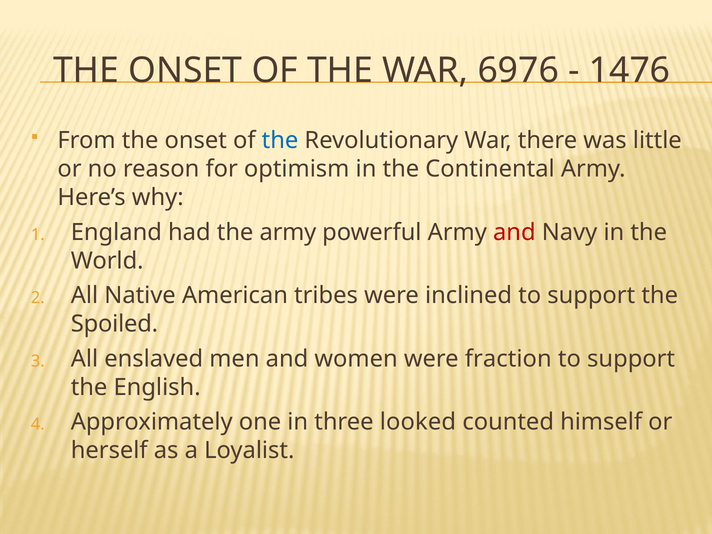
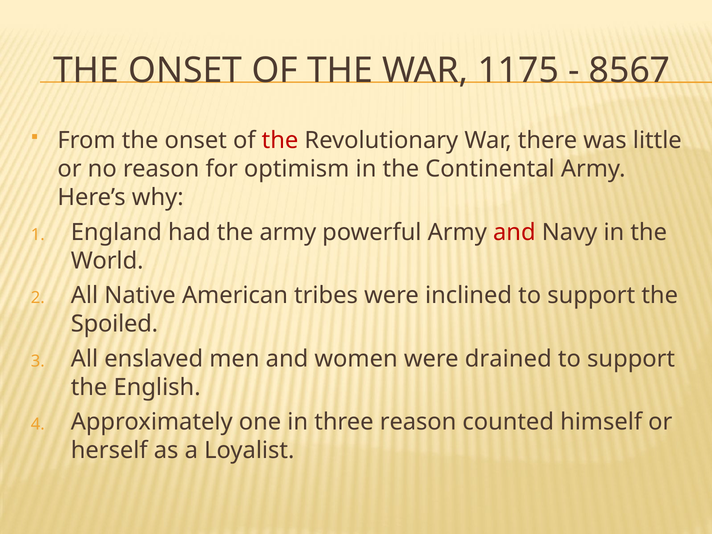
6976: 6976 -> 1175
1476: 1476 -> 8567
the at (280, 140) colour: blue -> red
fraction: fraction -> drained
three looked: looked -> reason
